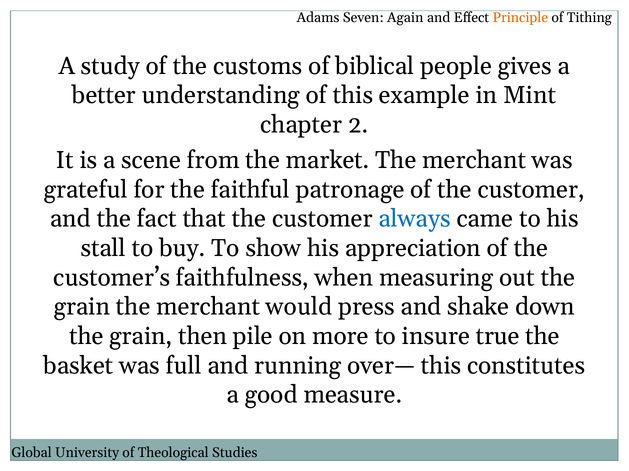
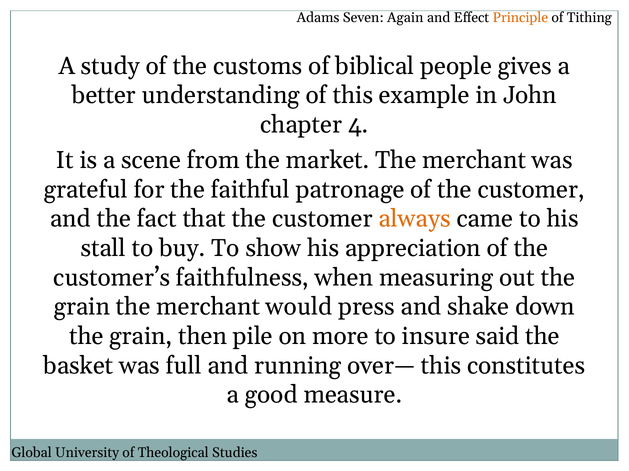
Mint: Mint -> John
2: 2 -> 4
always colour: blue -> orange
true: true -> said
